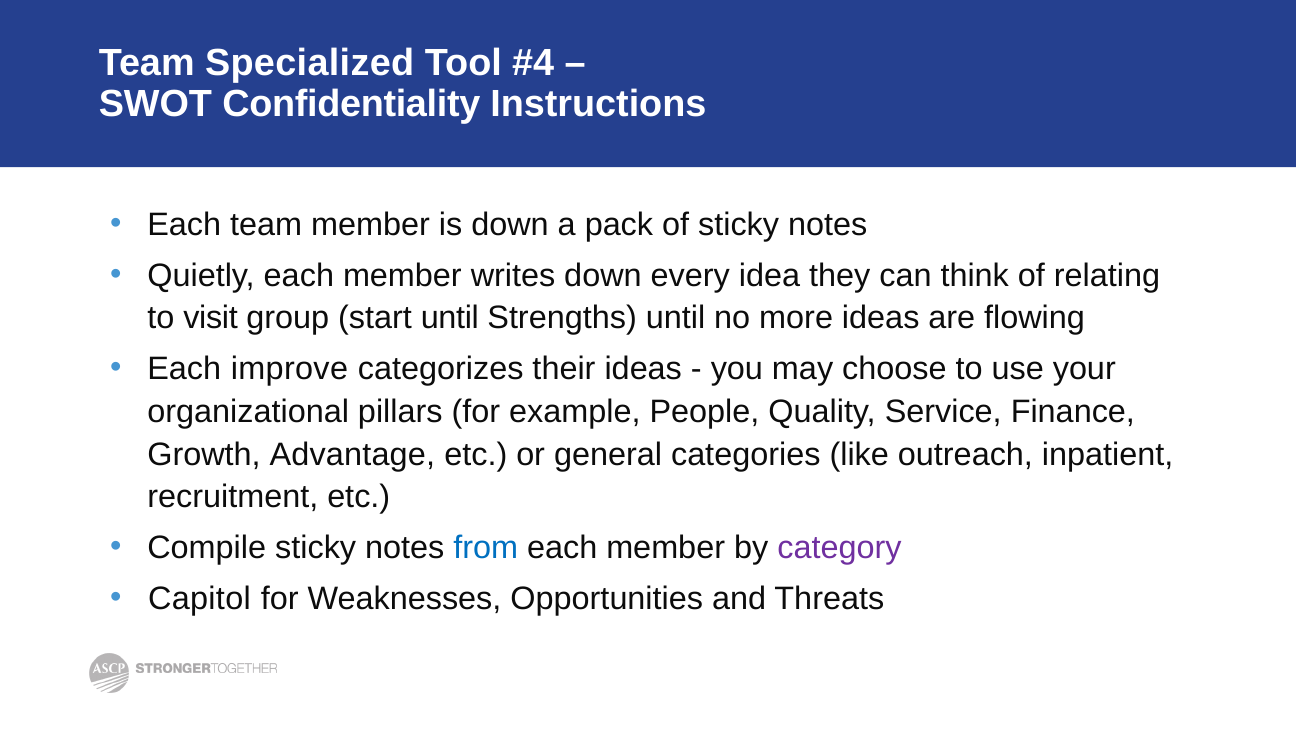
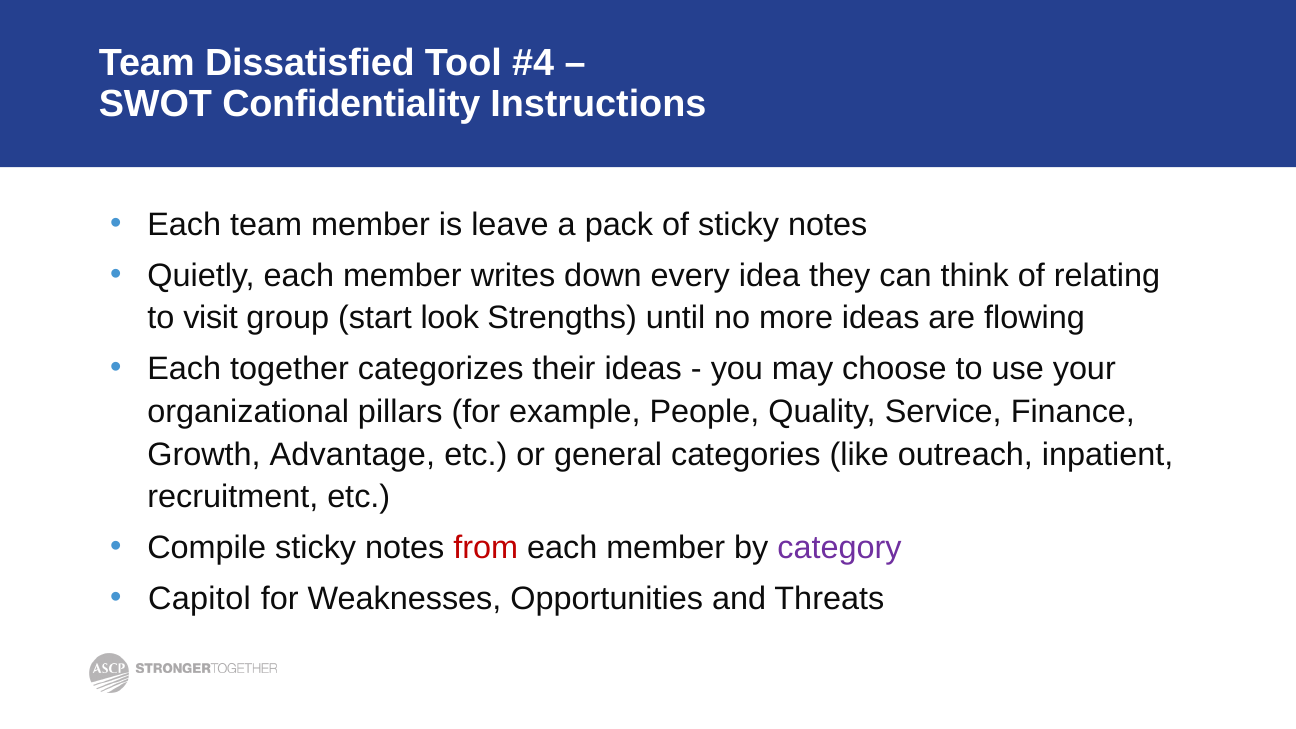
Specialized: Specialized -> Dissatisfied
is down: down -> leave
start until: until -> look
improve: improve -> together
from colour: blue -> red
